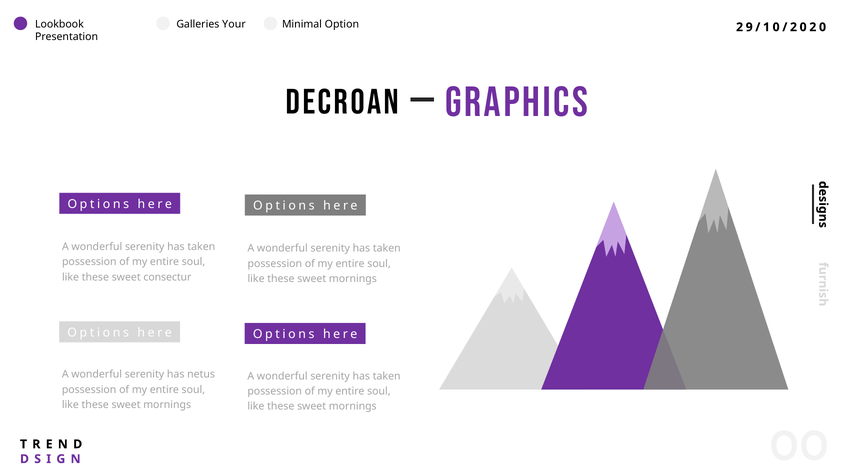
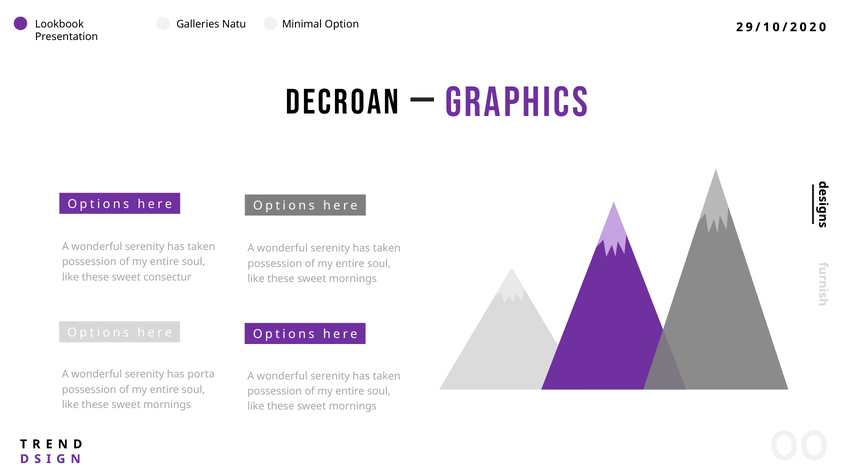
Your: Your -> Natu
netus: netus -> porta
